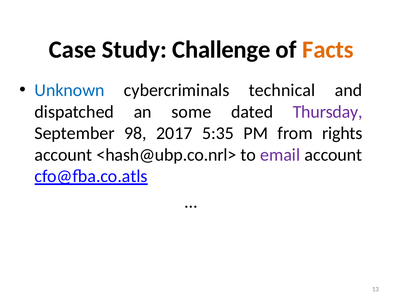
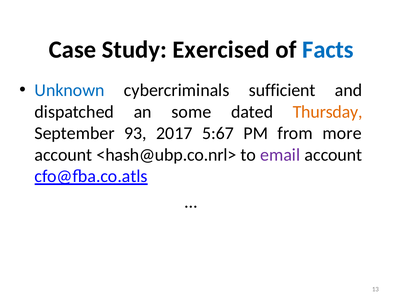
Challenge: Challenge -> Exercised
Facts colour: orange -> blue
technical: technical -> sufficient
Thursday colour: purple -> orange
98: 98 -> 93
5:35: 5:35 -> 5:67
rights: rights -> more
